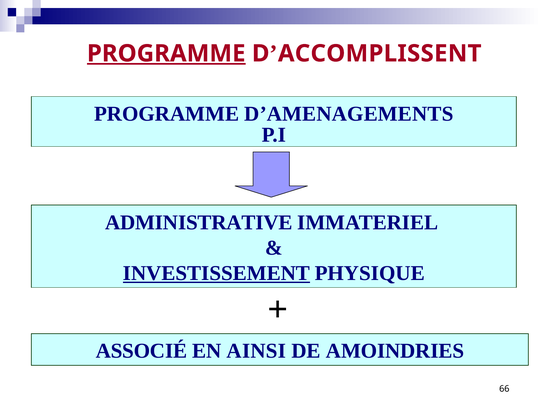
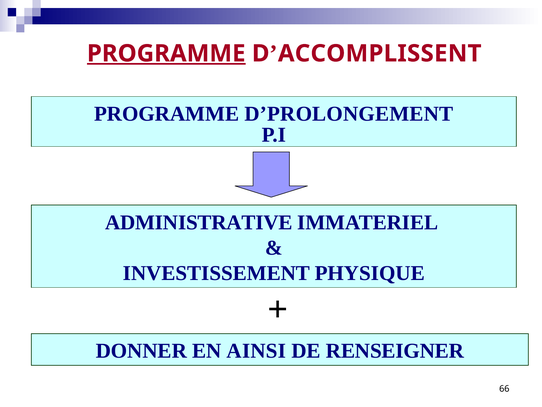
D’AMENAGEMENTS: D’AMENAGEMENTS -> D’PROLONGEMENT
INVESTISSEMENT underline: present -> none
ASSOCIÉ: ASSOCIÉ -> DONNER
AMOINDRIES: AMOINDRIES -> RENSEIGNER
